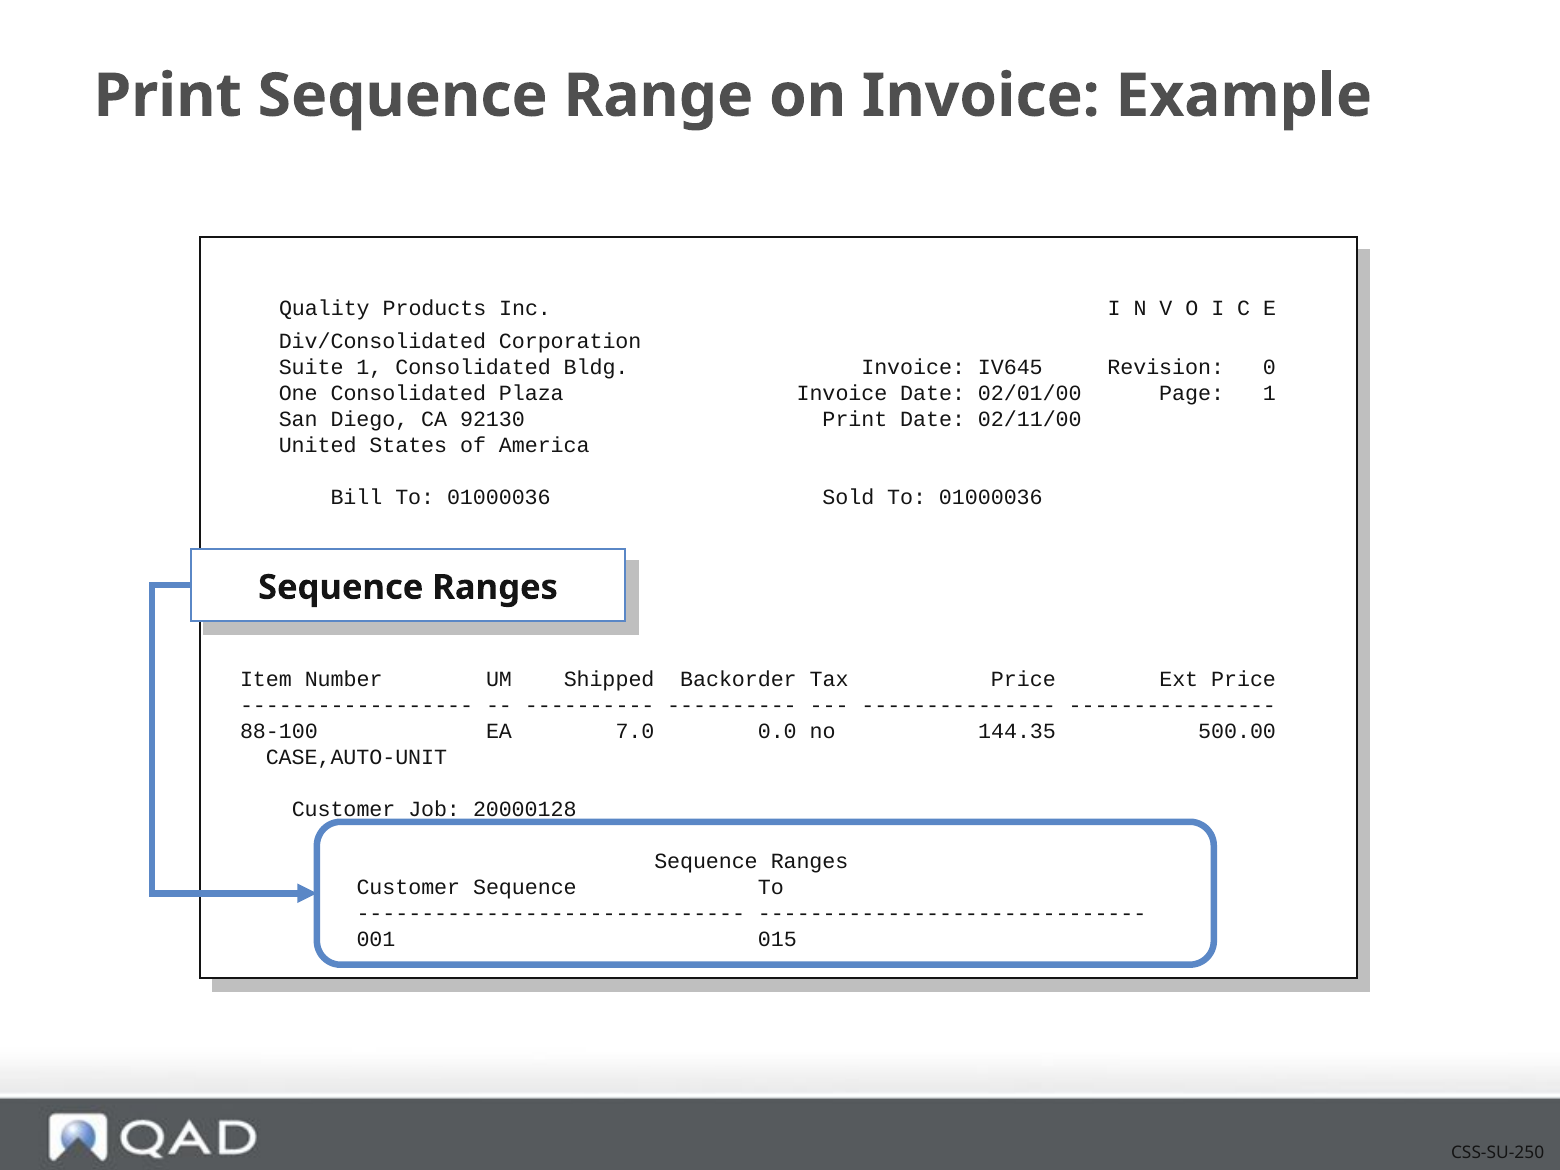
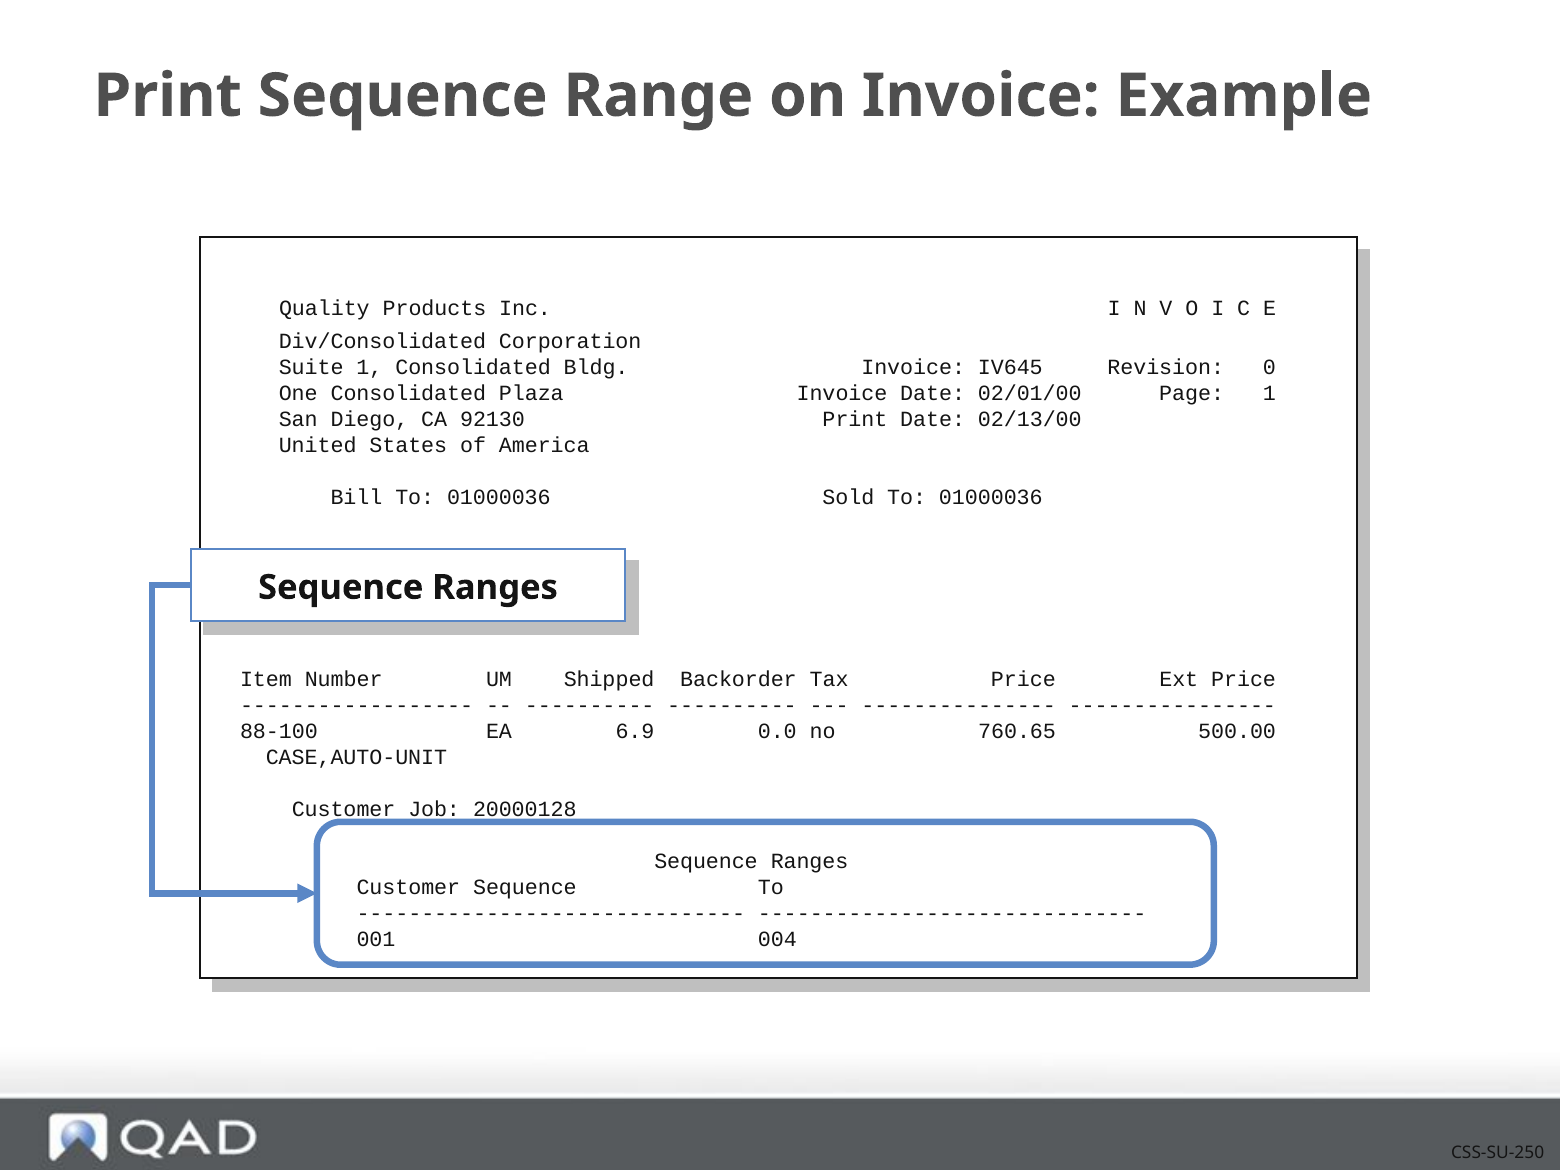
02/11/00: 02/11/00 -> 02/13/00
7.0: 7.0 -> 6.9
144.35: 144.35 -> 760.65
015: 015 -> 004
